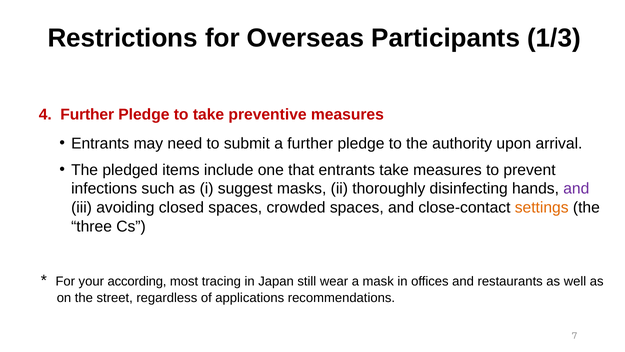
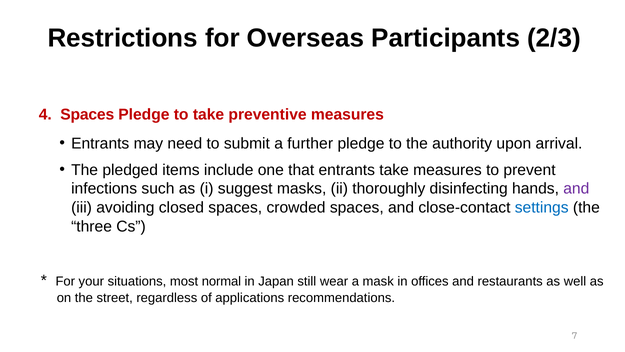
1/3: 1/3 -> 2/3
4 Further: Further -> Spaces
settings colour: orange -> blue
according: according -> situations
tracing: tracing -> normal
